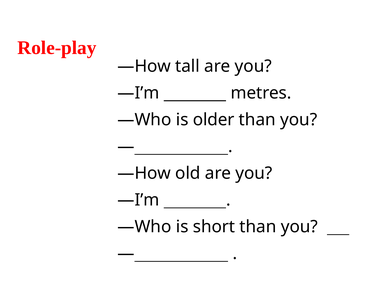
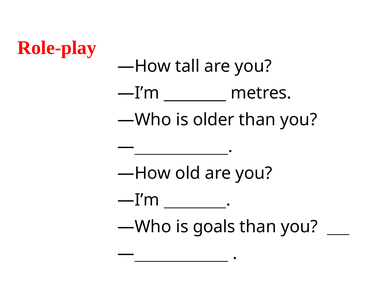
short: short -> goals
